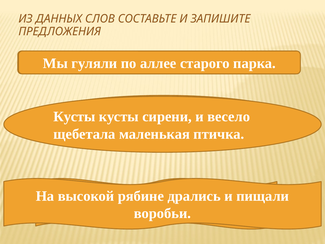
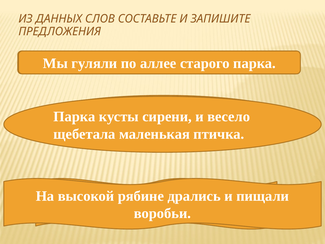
Кусты at (74, 117): Кусты -> Парка
